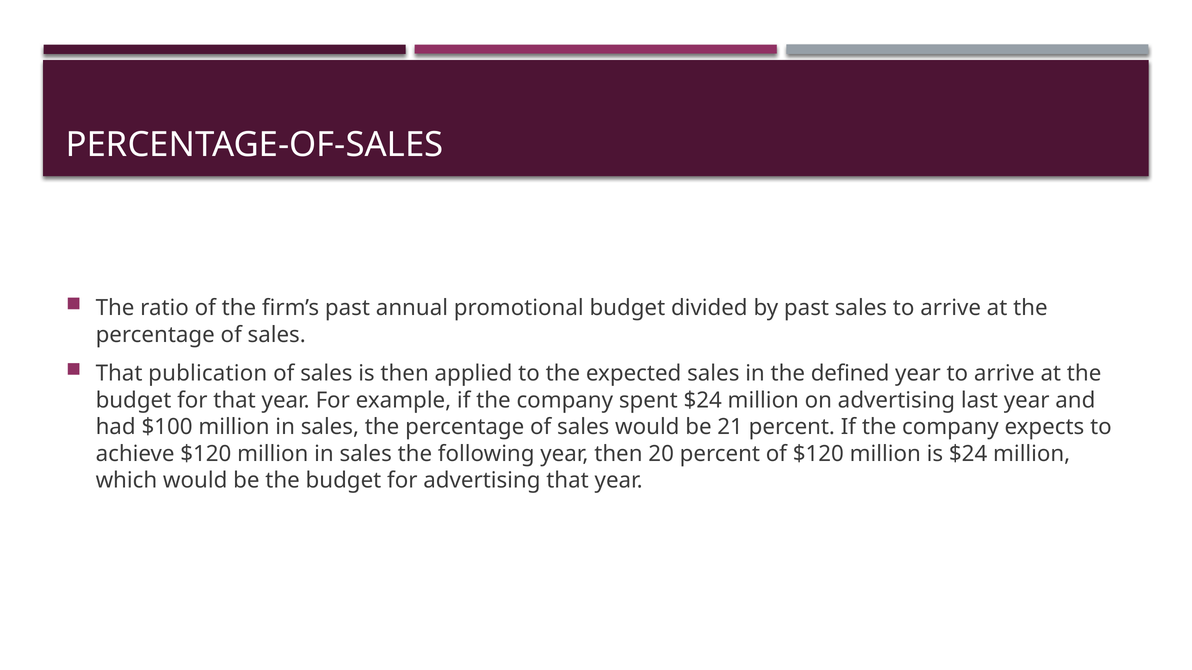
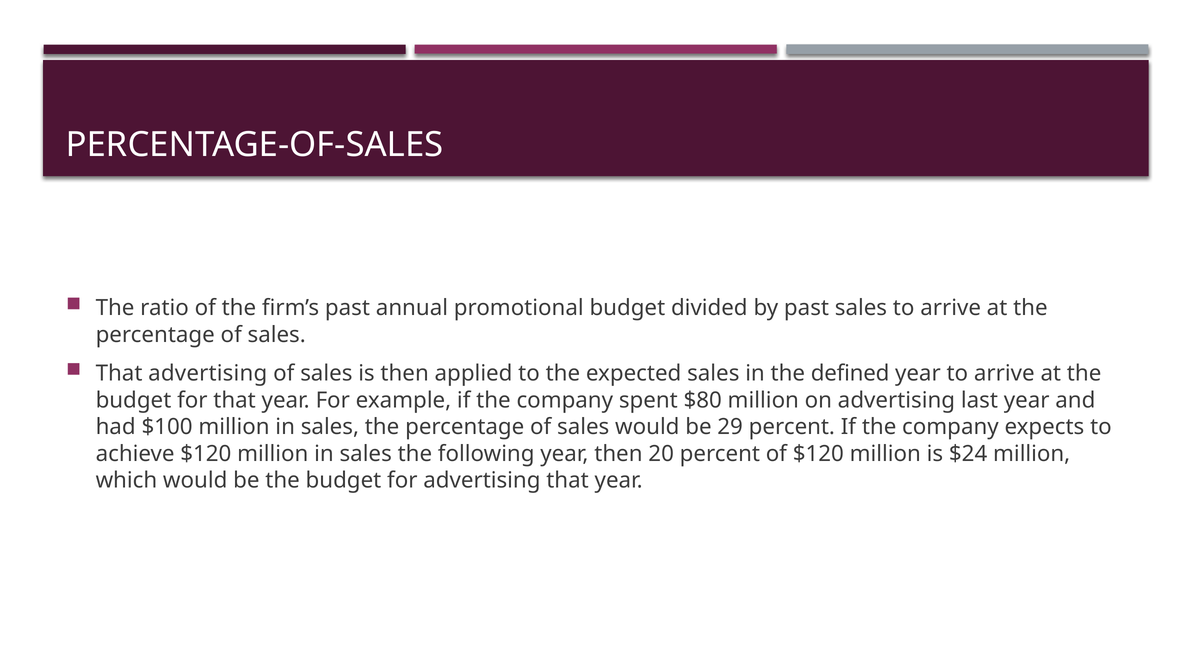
That publication: publication -> advertising
spent $24: $24 -> $80
21: 21 -> 29
